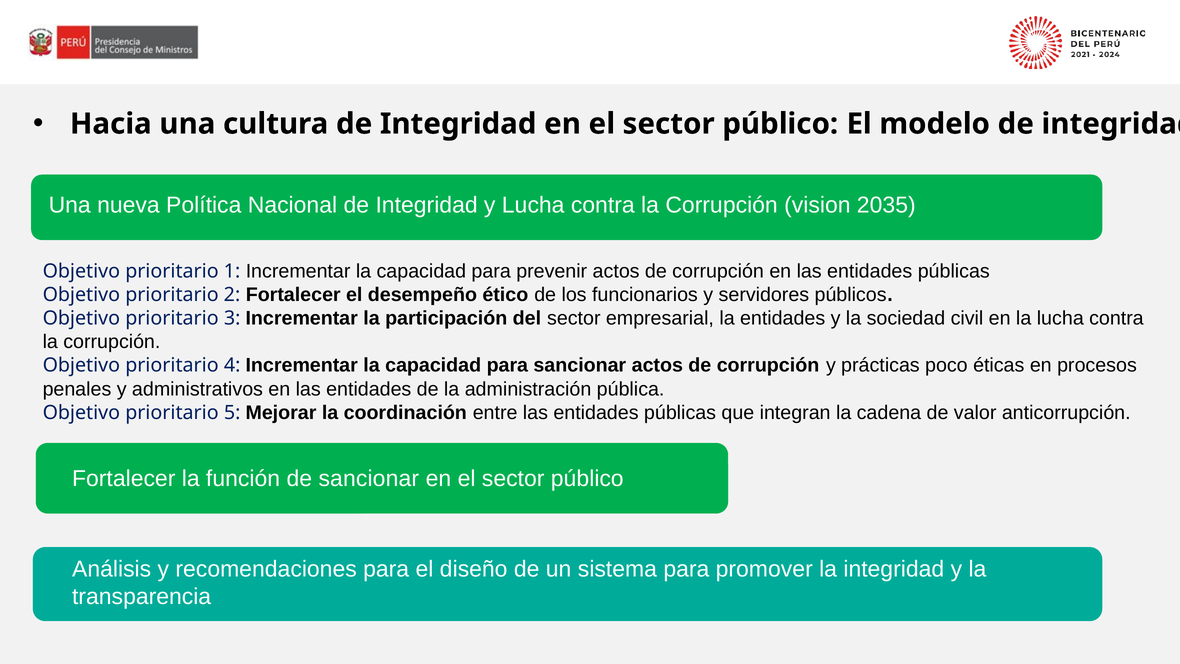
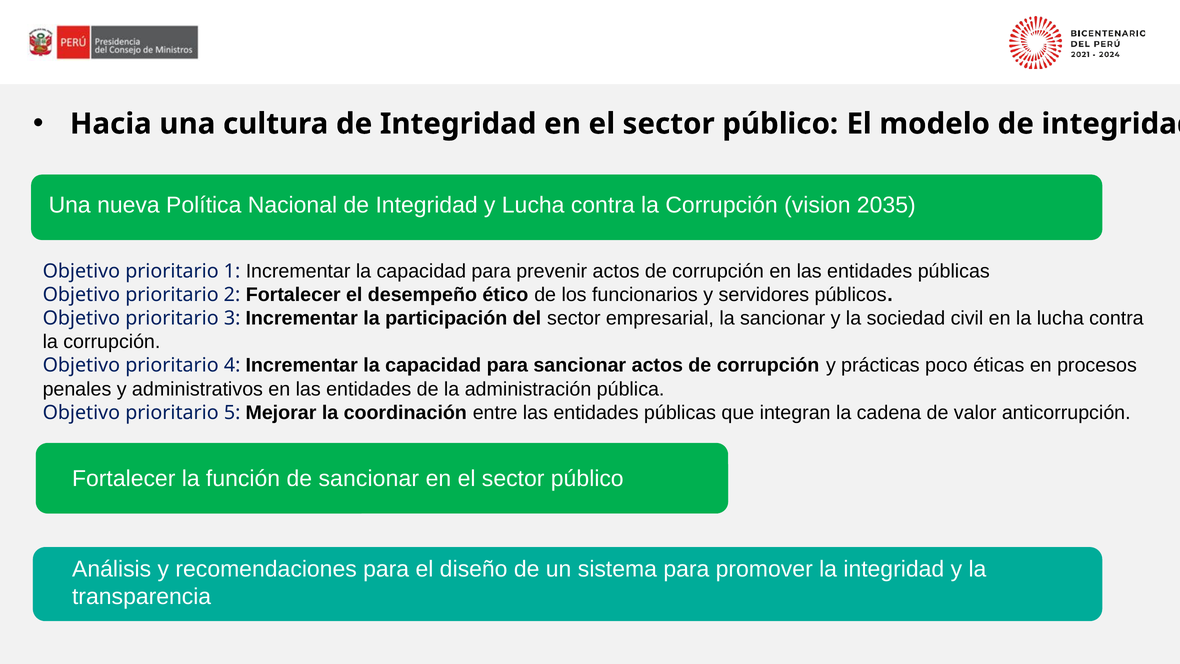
la entidades: entidades -> sancionar
